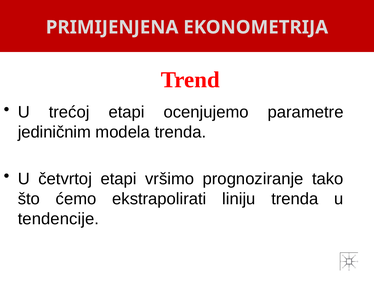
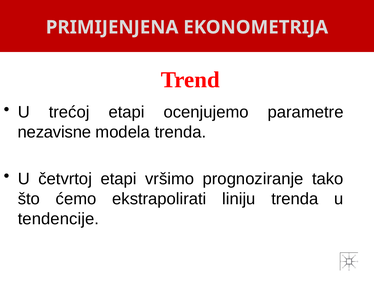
jediničnim: jediničnim -> nezavisne
